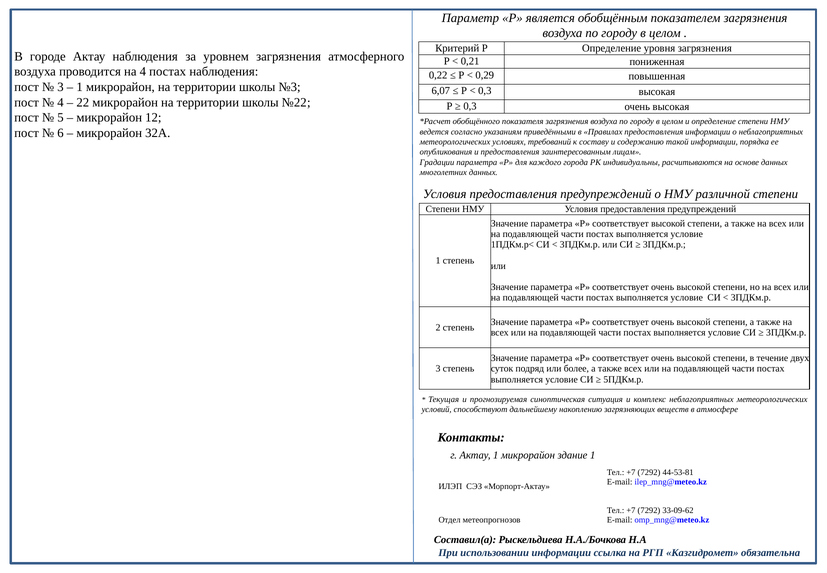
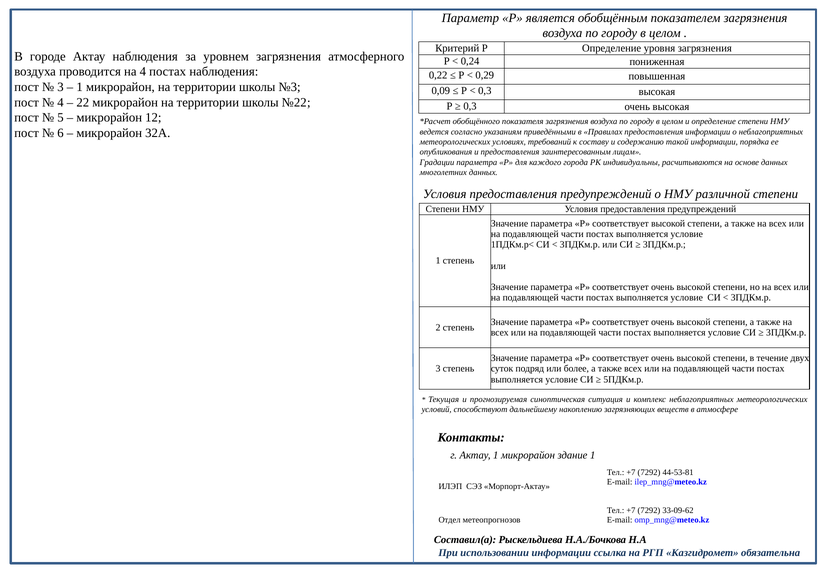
0,21: 0,21 -> 0,24
6,07: 6,07 -> 0,09
